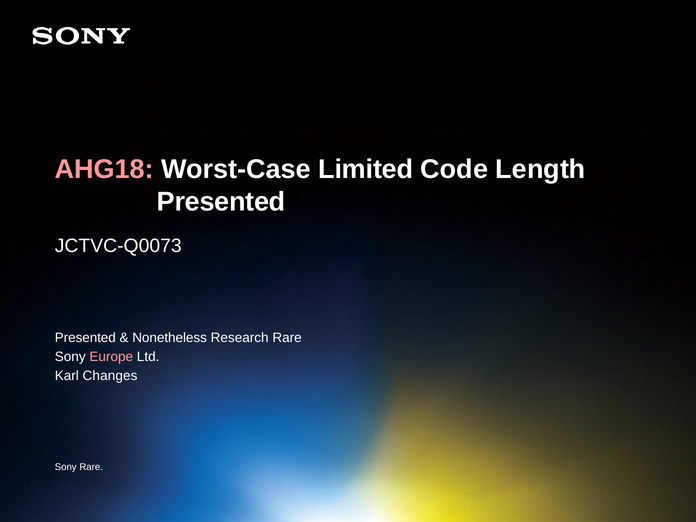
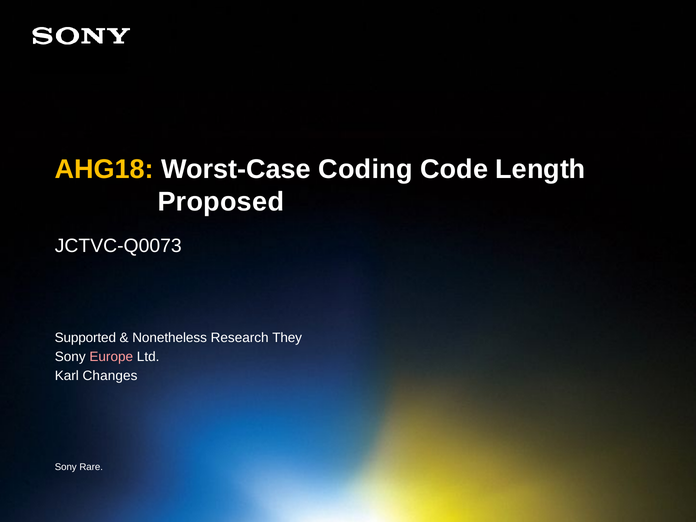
AHG18 colour: pink -> yellow
Limited: Limited -> Coding
Presented at (221, 202): Presented -> Proposed
Presented at (85, 338): Presented -> Supported
Research Rare: Rare -> They
